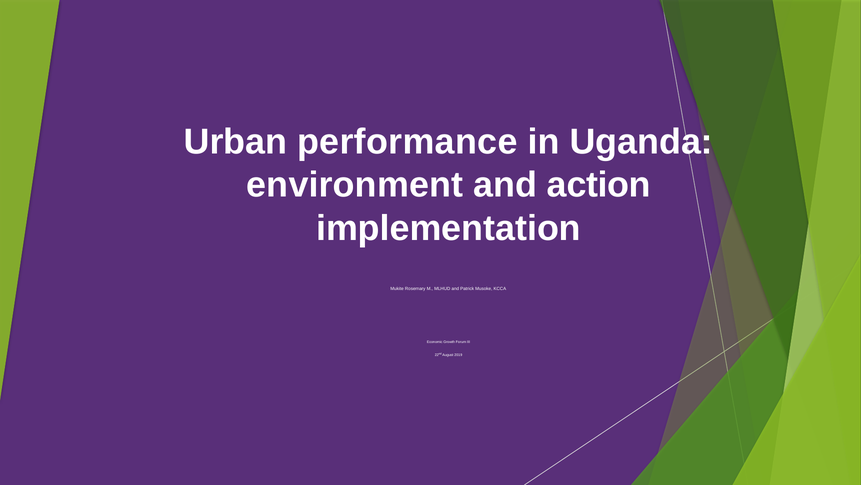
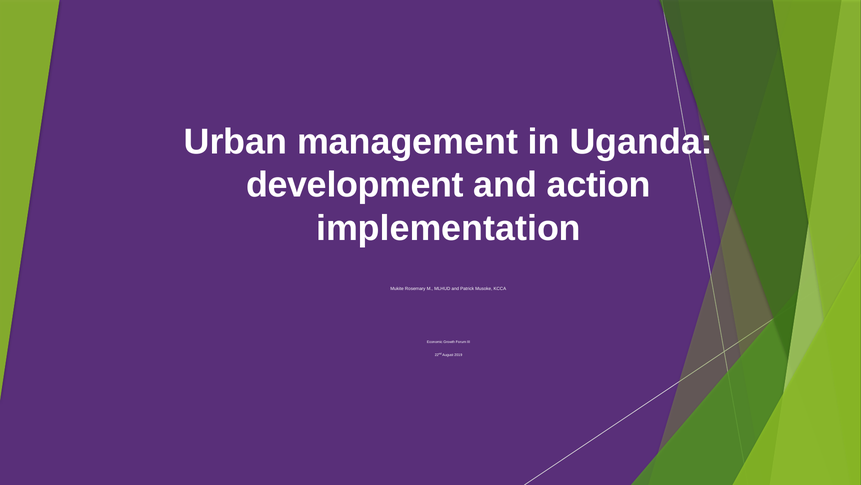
performance: performance -> management
environment: environment -> development
